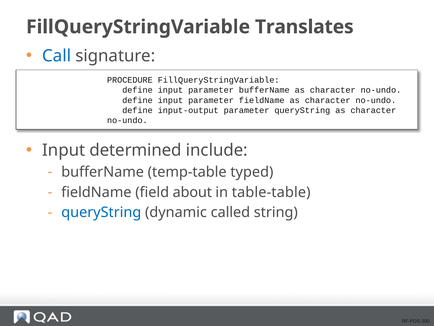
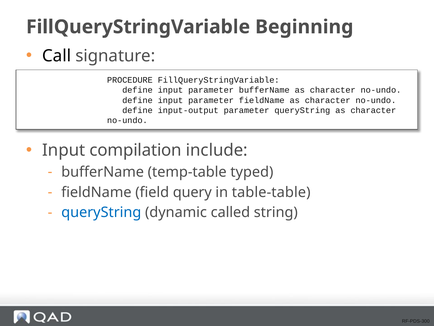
Translates: Translates -> Beginning
Call colour: blue -> black
determined: determined -> compilation
about: about -> query
